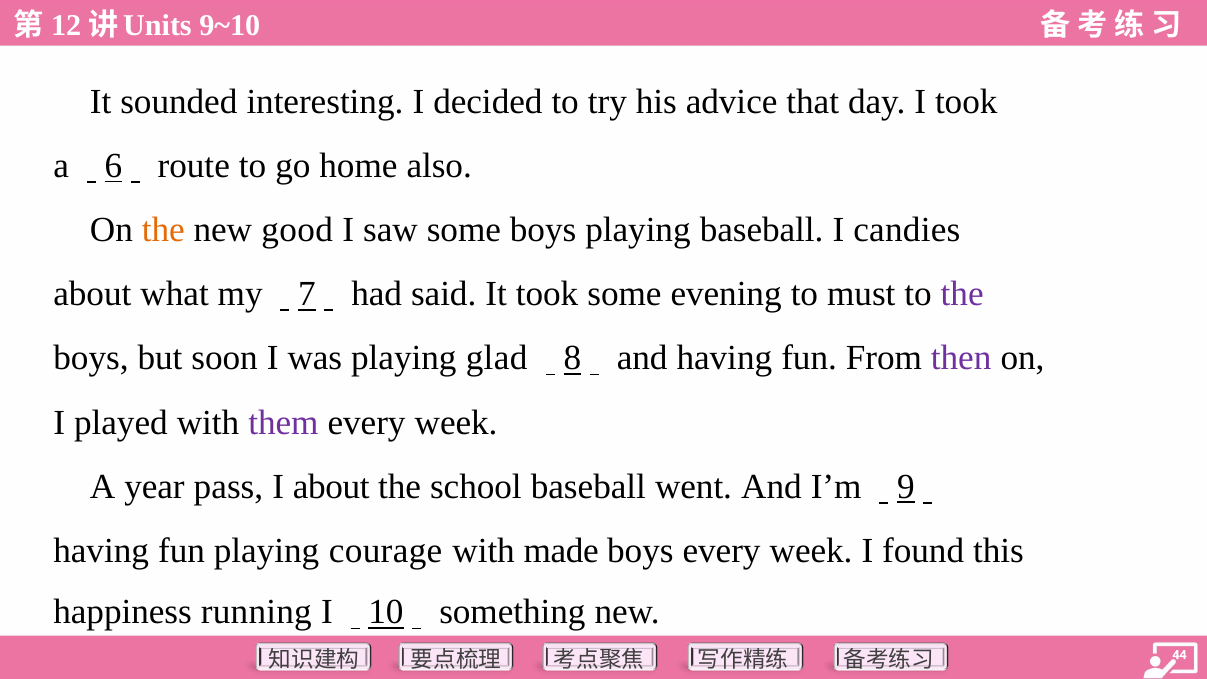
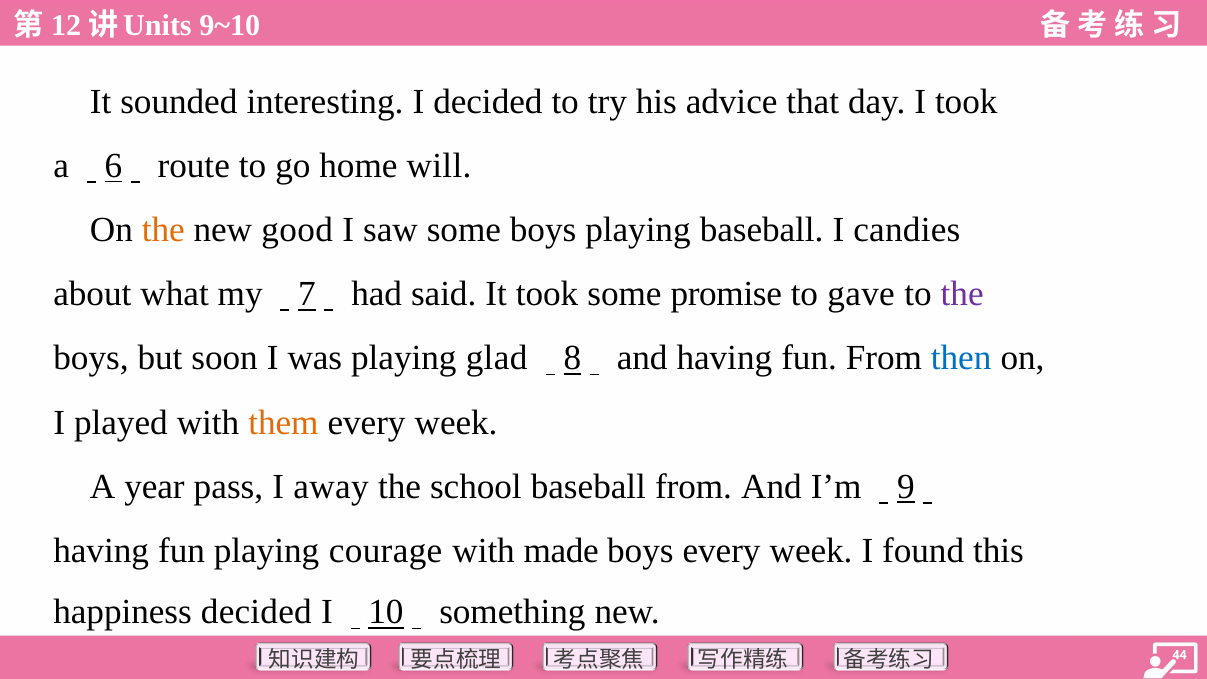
also: also -> will
evening: evening -> promise
must: must -> gave
then colour: purple -> blue
them colour: purple -> orange
I about: about -> away
baseball went: went -> from
happiness running: running -> decided
